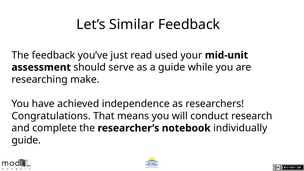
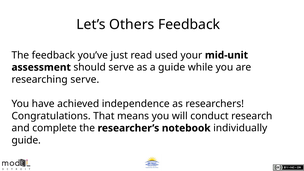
Similar: Similar -> Others
researching make: make -> serve
